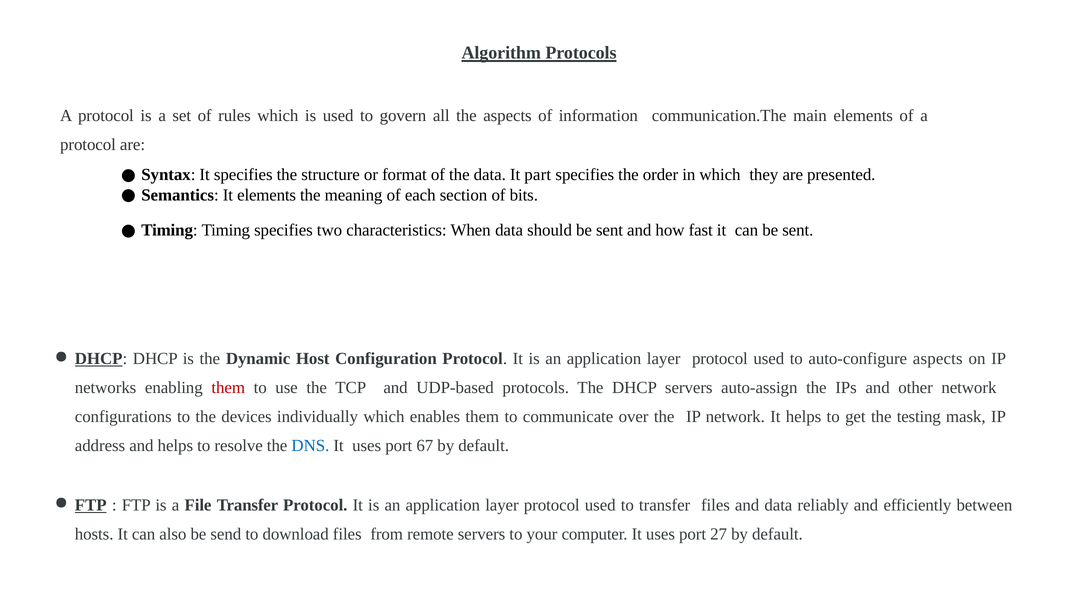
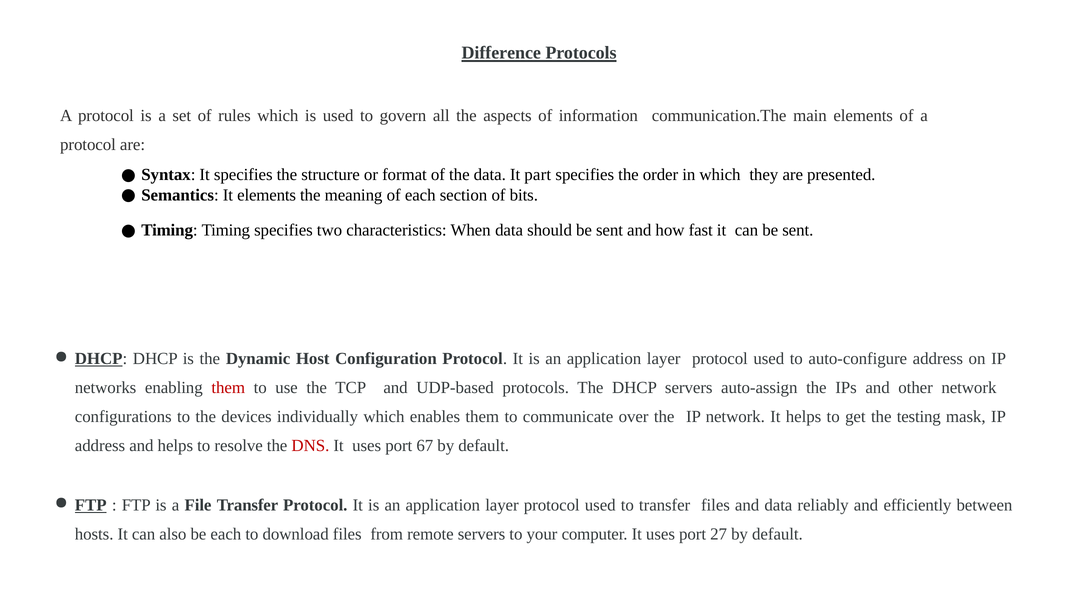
Algorithm: Algorithm -> Difference
auto-configure aspects: aspects -> address
DNS colour: blue -> red
be send: send -> each
